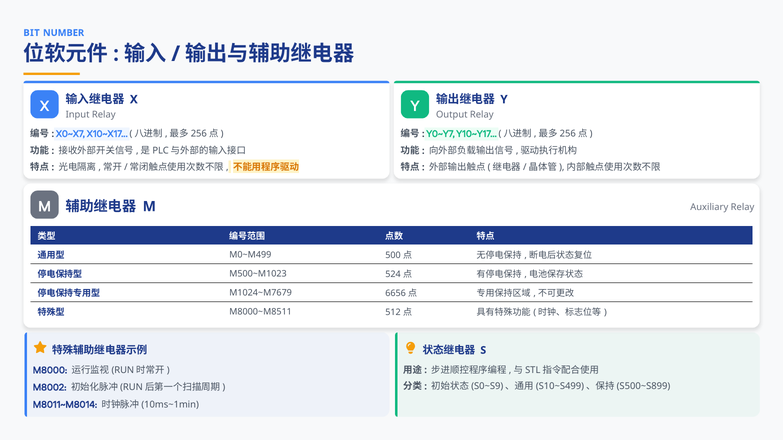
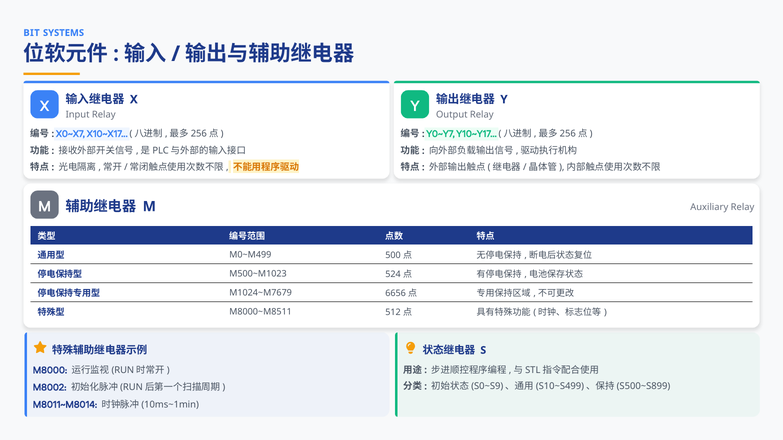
NUMBER: NUMBER -> SYSTEMS
